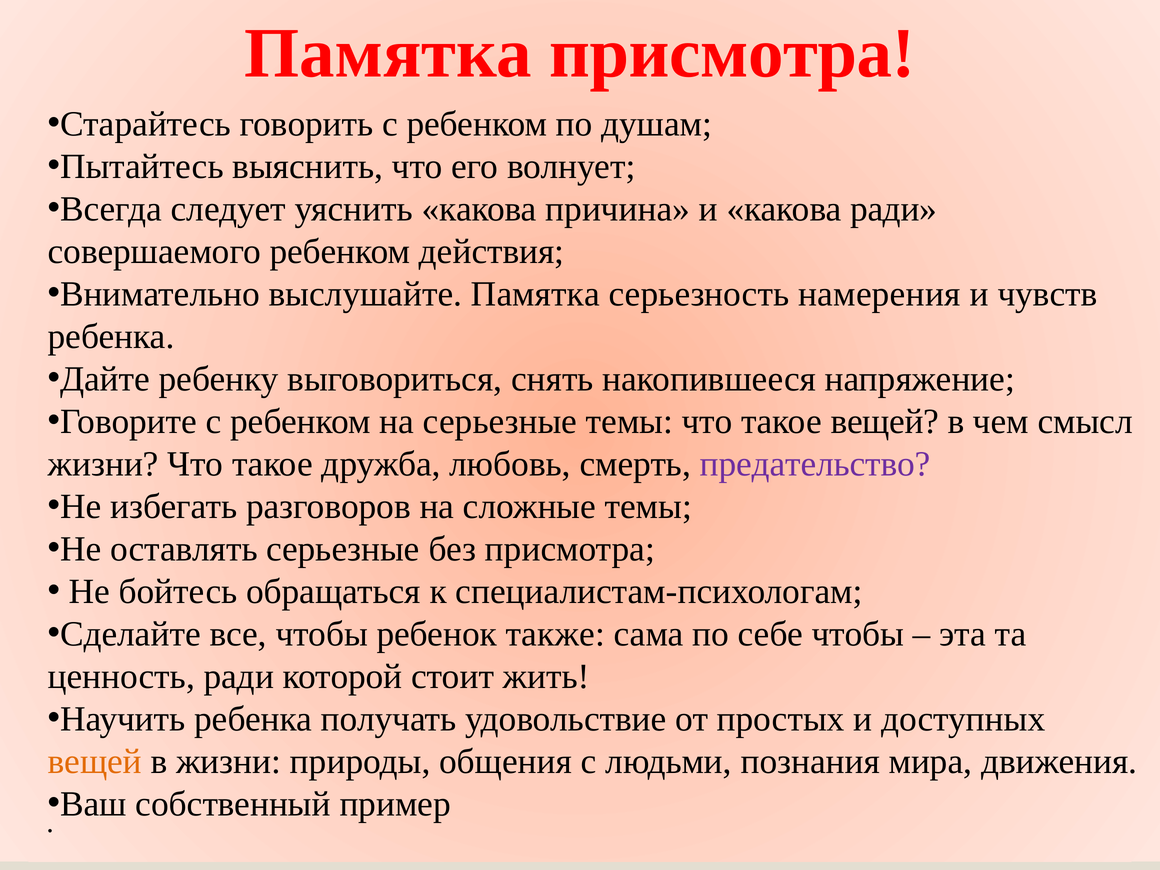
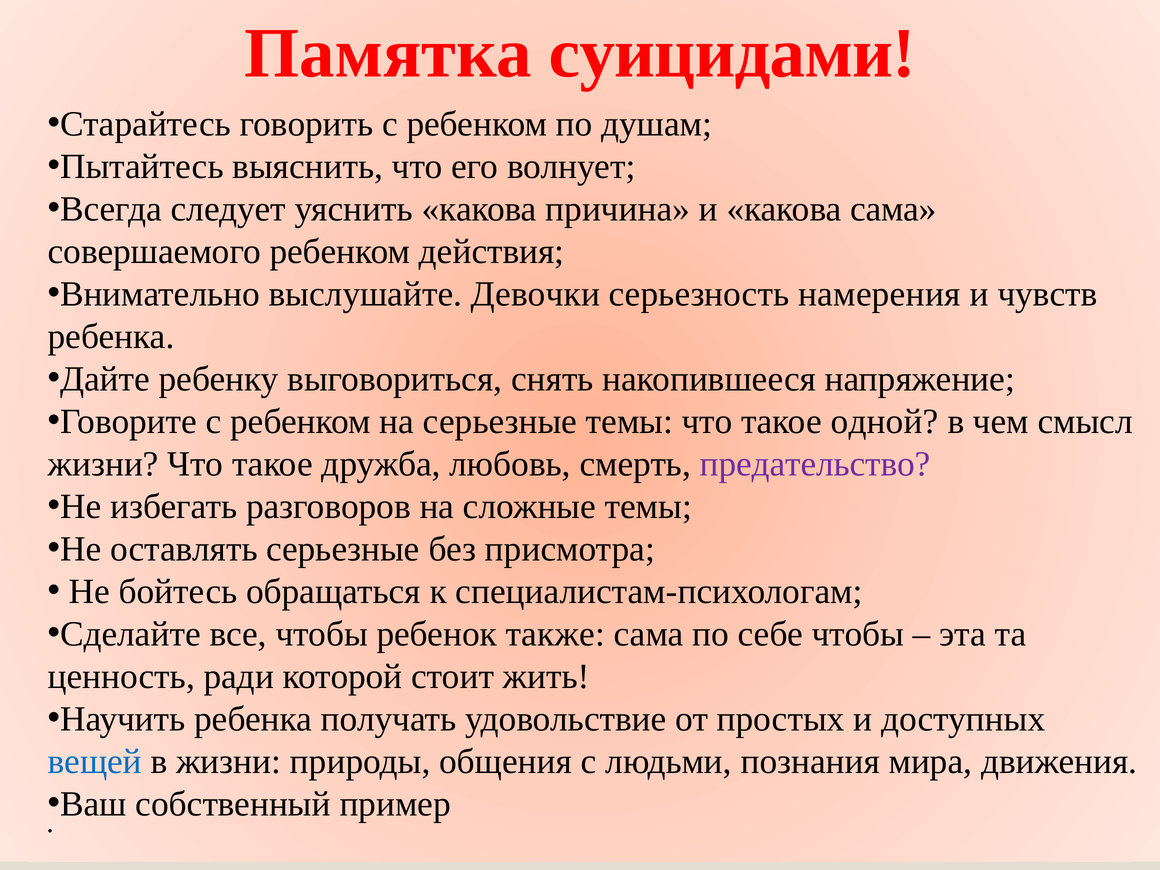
Памятка присмотра: присмотра -> суицидами
какова ради: ради -> сама
выслушайте Памятка: Памятка -> Девочки
такое вещей: вещей -> одной
вещей at (95, 762) colour: orange -> blue
